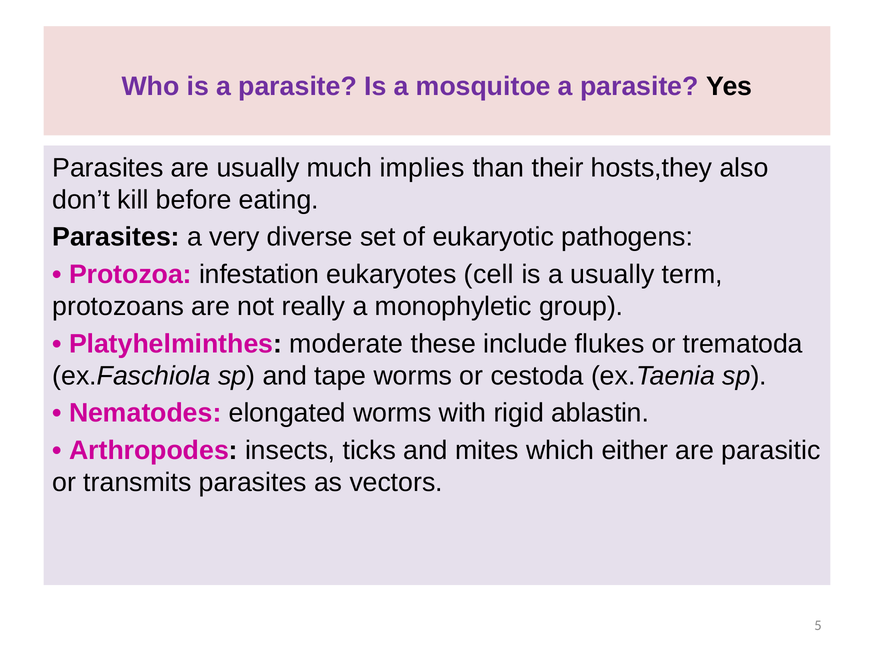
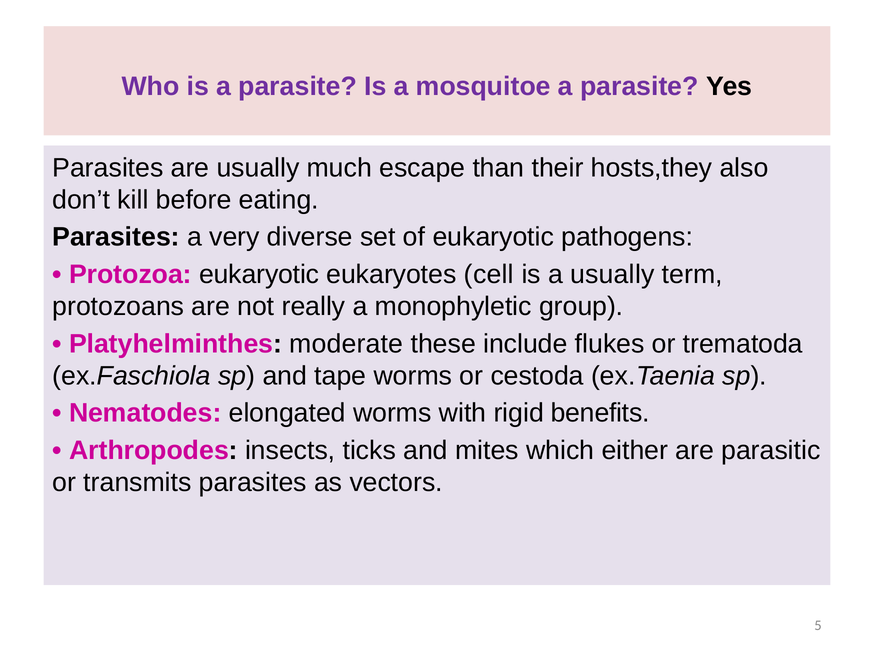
implies: implies -> escape
Protozoa infestation: infestation -> eukaryotic
ablastin: ablastin -> benefits
